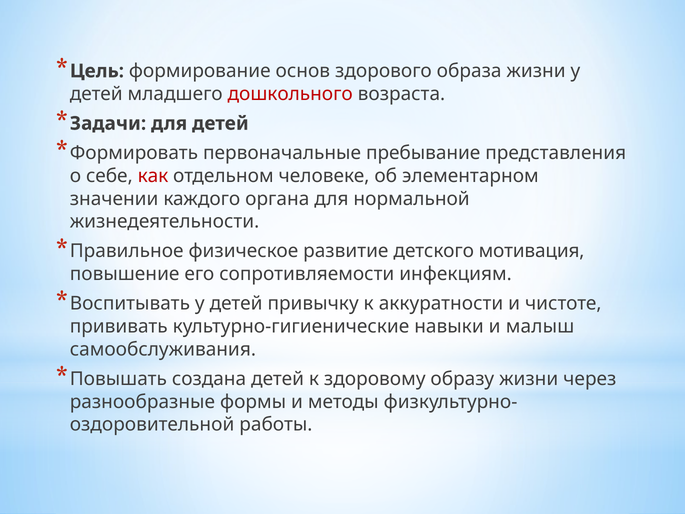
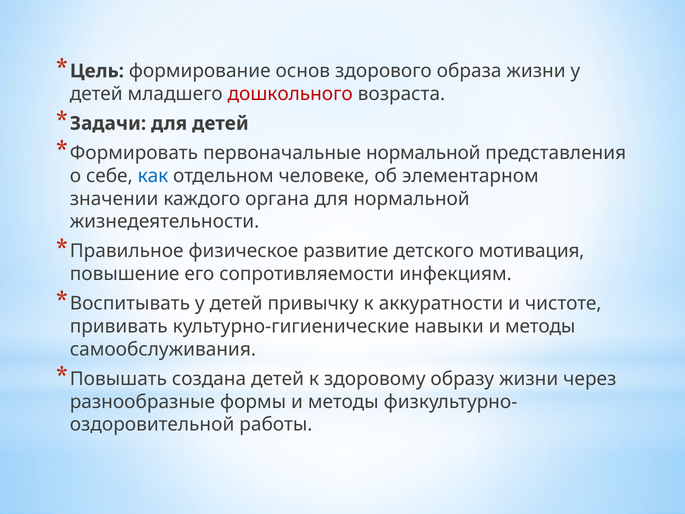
первоначальные пребывание: пребывание -> нормальной
как colour: red -> blue
навыки и малыш: малыш -> методы
